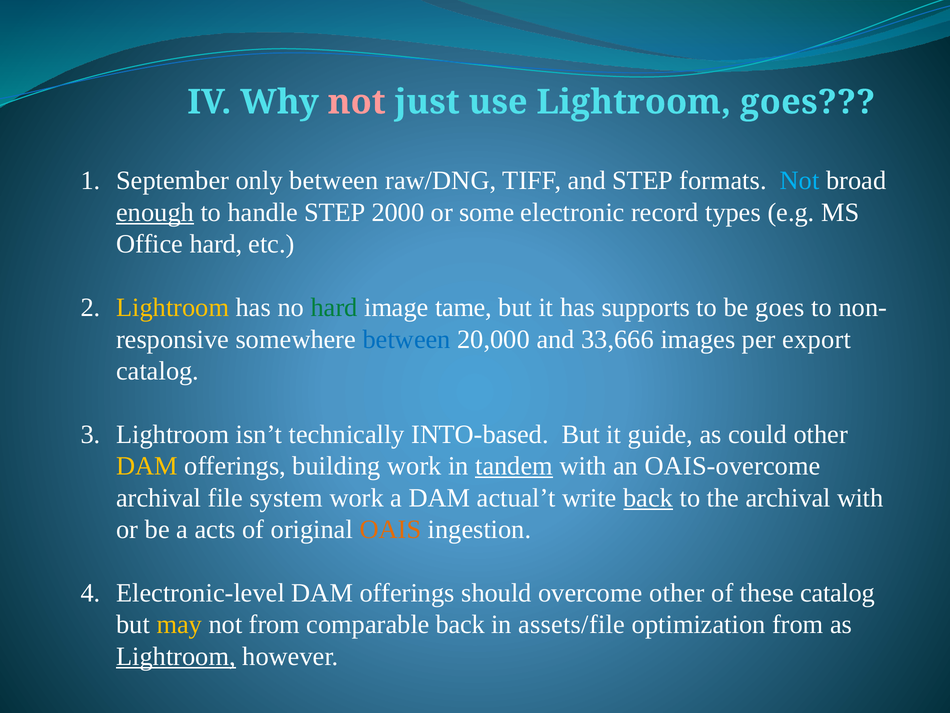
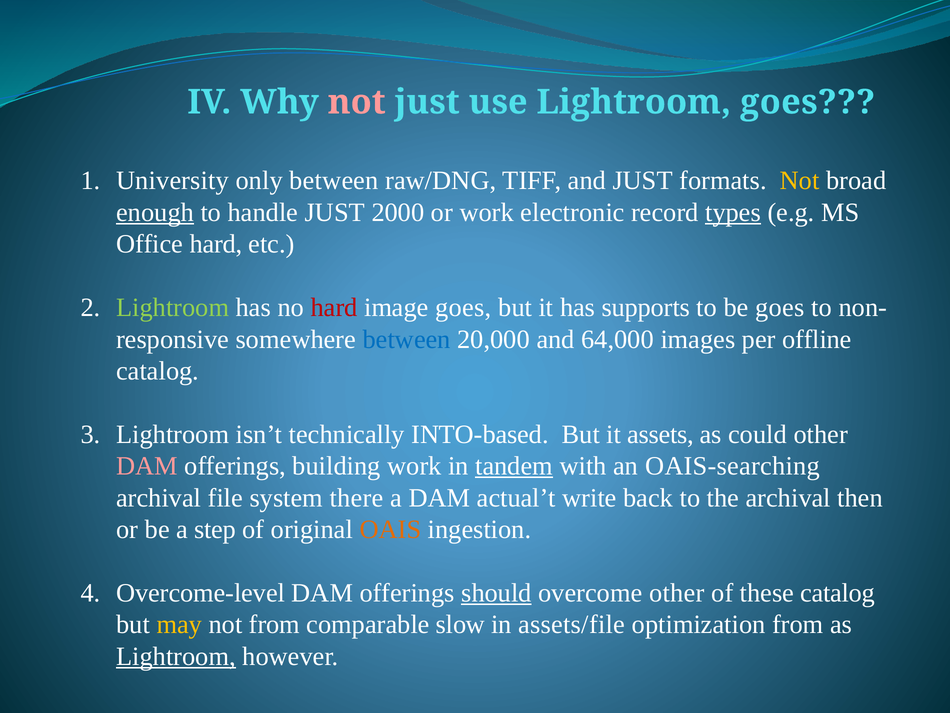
September: September -> University
and STEP: STEP -> JUST
Not at (800, 181) colour: light blue -> yellow
handle STEP: STEP -> JUST
or some: some -> work
types underline: none -> present
Lightroom at (173, 307) colour: yellow -> light green
hard at (334, 307) colour: green -> red
image tame: tame -> goes
33,666: 33,666 -> 64,000
export: export -> offline
guide: guide -> assets
DAM at (147, 466) colour: yellow -> pink
OAIS-overcome: OAIS-overcome -> OAIS-searching
system work: work -> there
back at (648, 497) underline: present -> none
archival with: with -> then
acts: acts -> step
Electronic-level: Electronic-level -> Overcome-level
should underline: none -> present
comparable back: back -> slow
